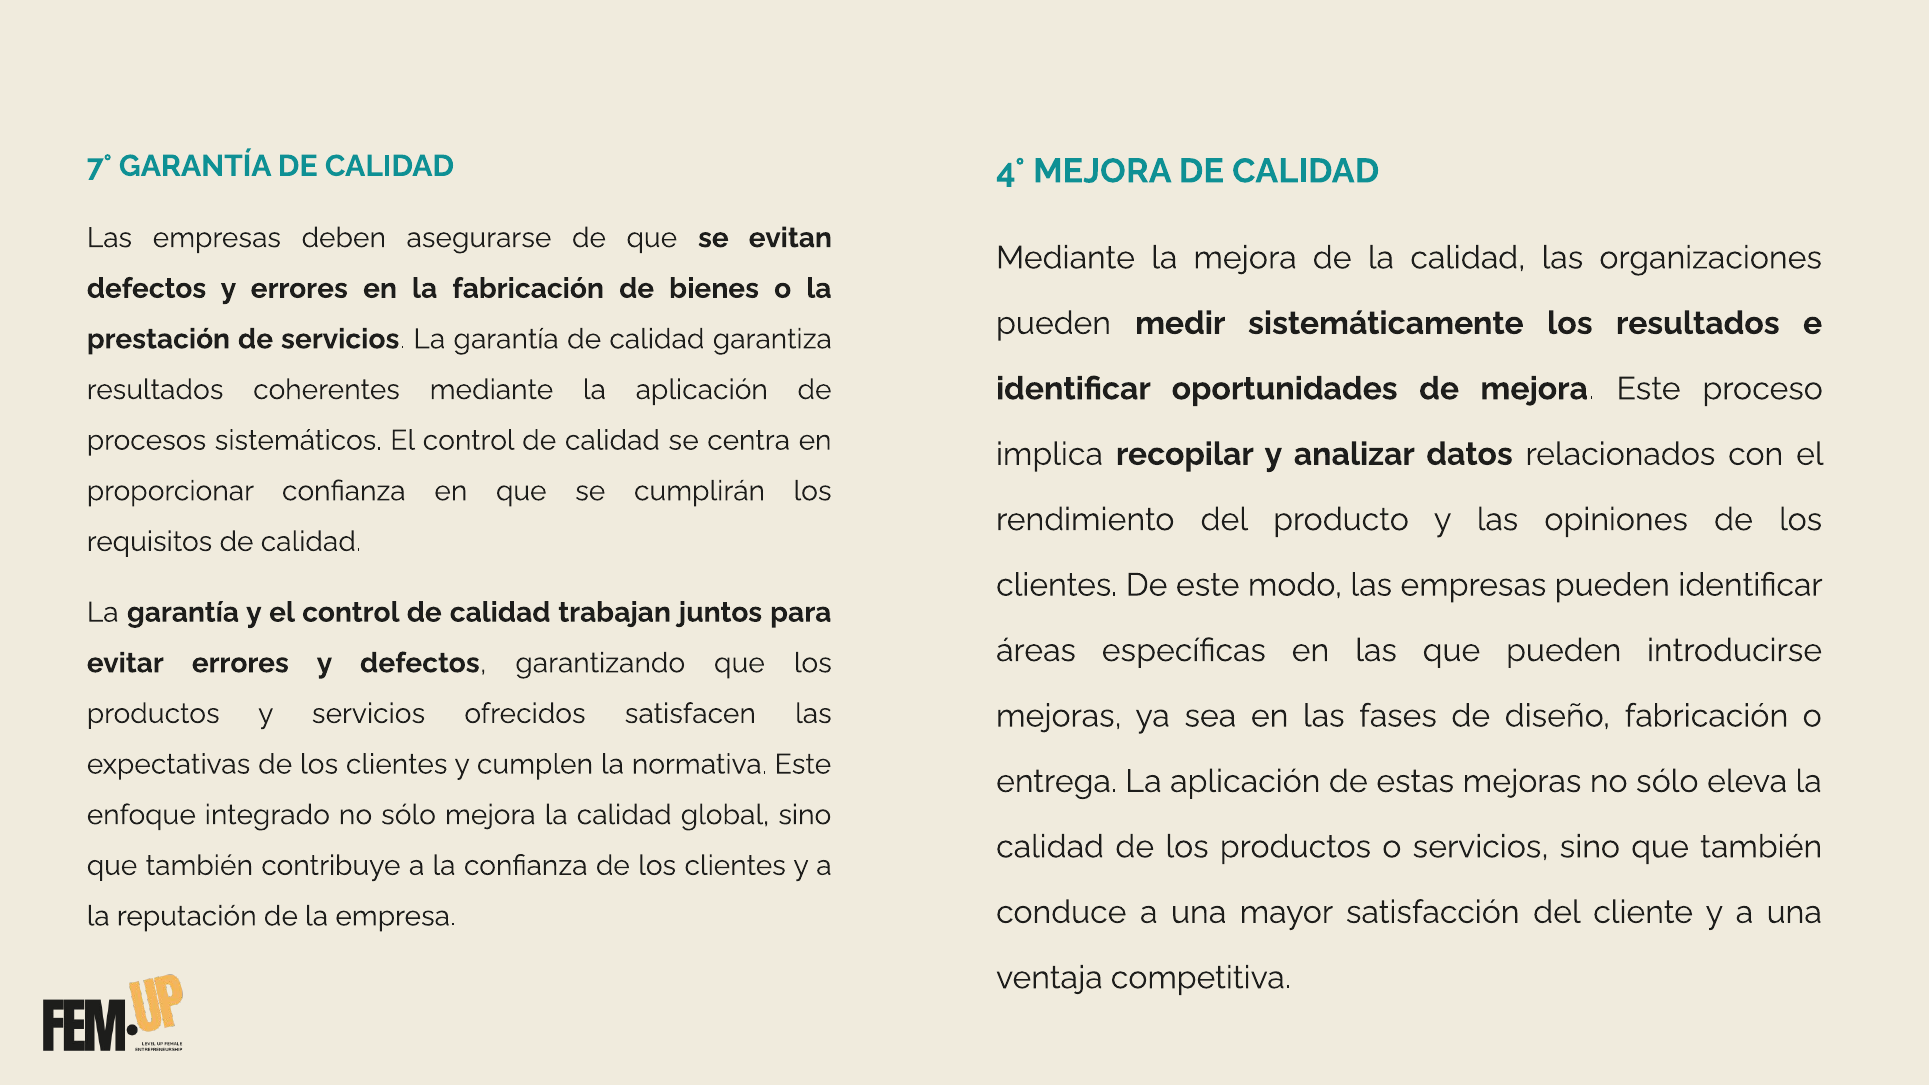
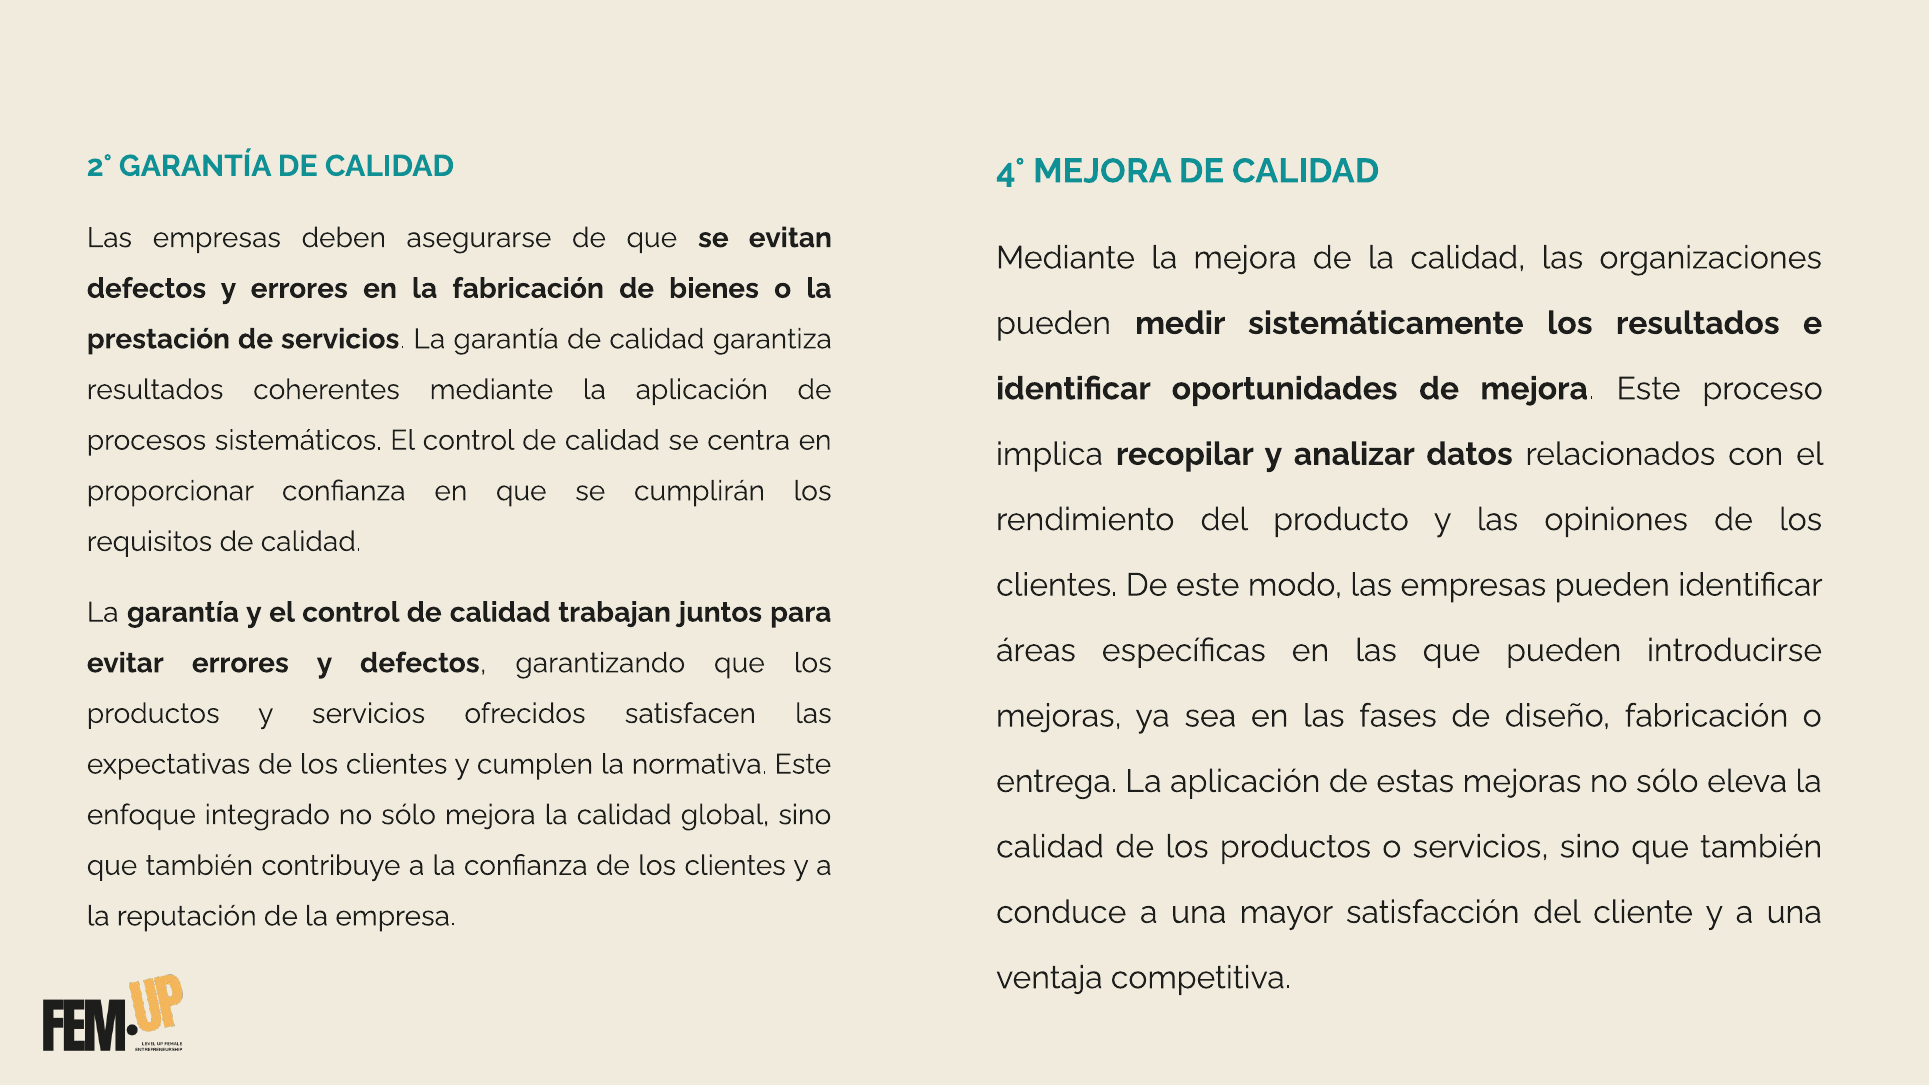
7°: 7° -> 2°
